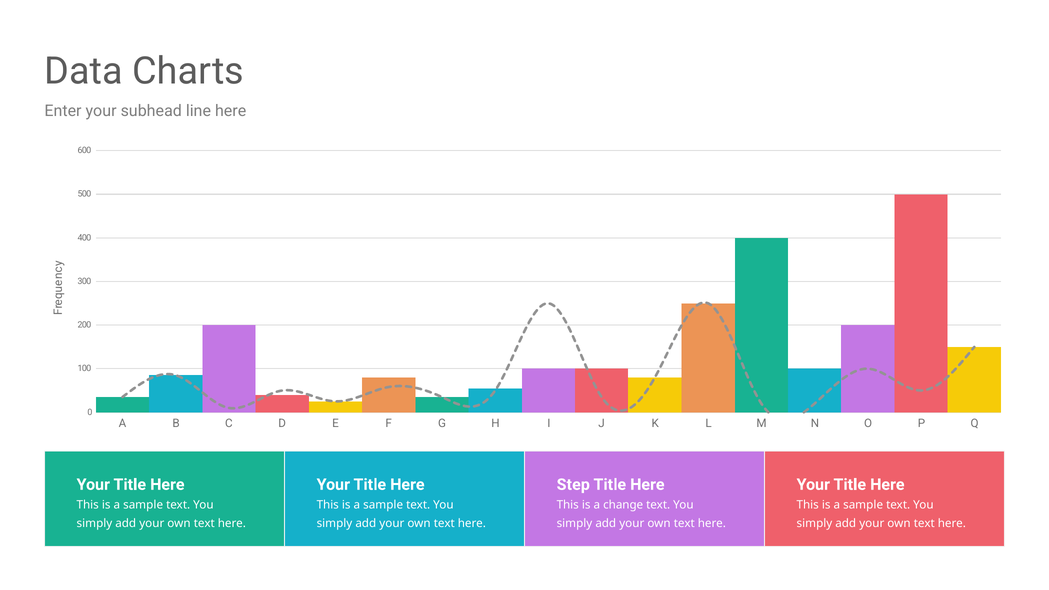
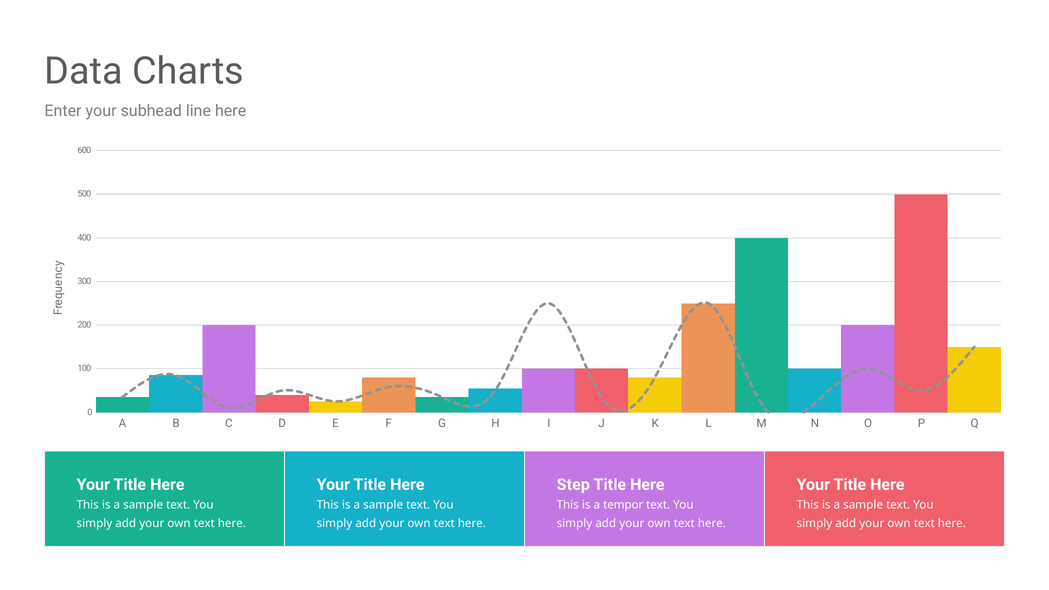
change: change -> tempor
